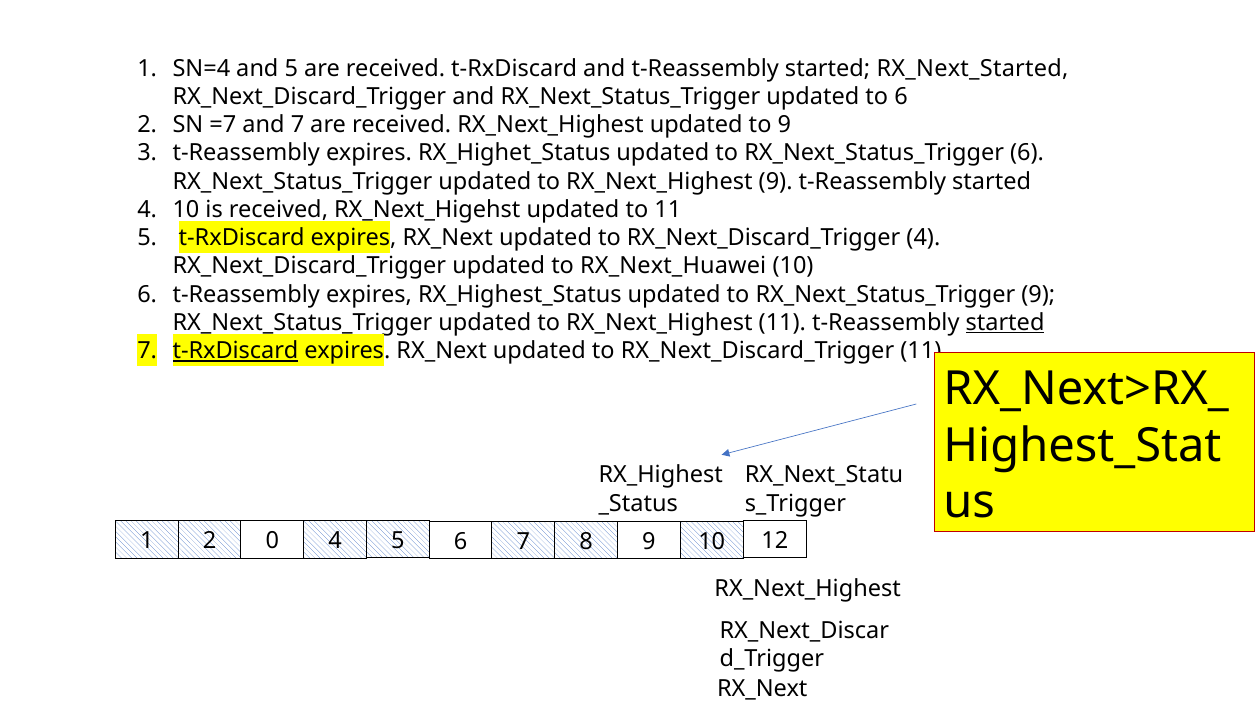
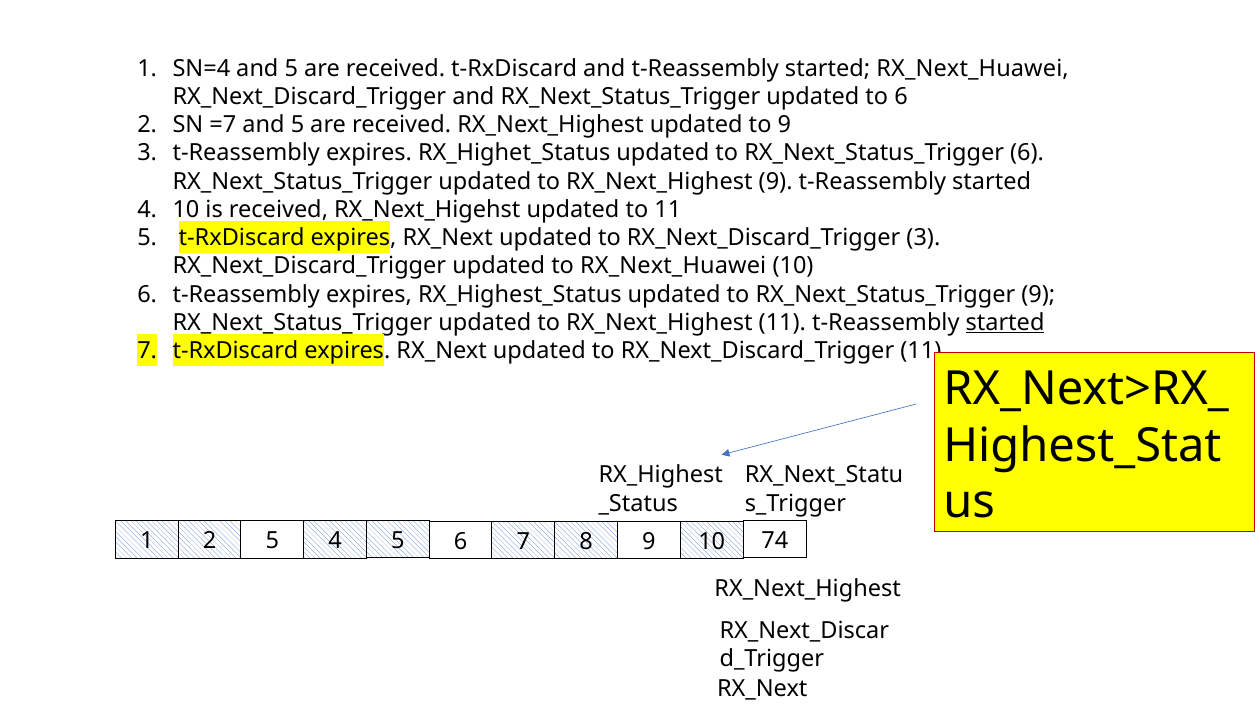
started RX_Next_Started: RX_Next_Started -> RX_Next_Huawei
=7 and 7: 7 -> 5
RX_Next_Discard_Trigger 4: 4 -> 3
t-RxDiscard at (236, 351) underline: present -> none
2 0: 0 -> 5
12: 12 -> 74
